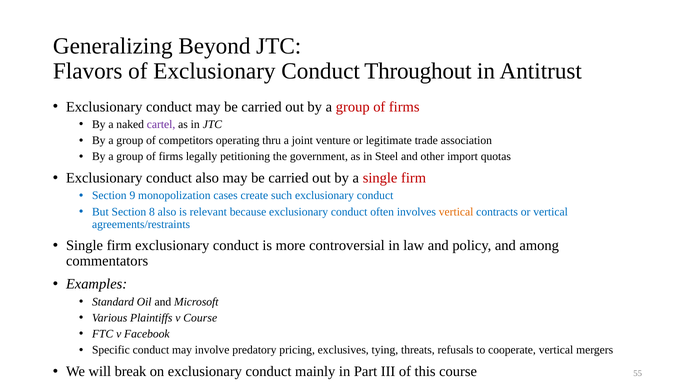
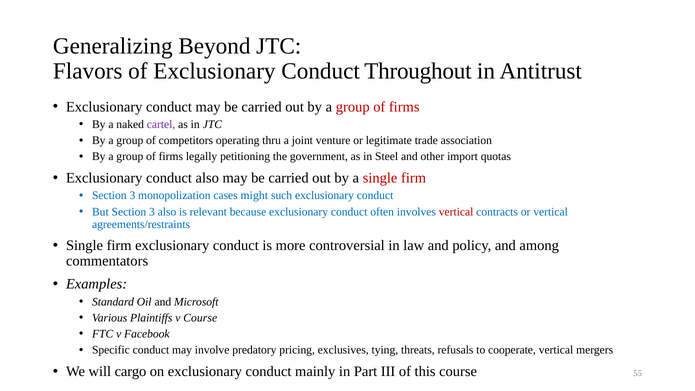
9 at (132, 196): 9 -> 3
create: create -> might
But Section 8: 8 -> 3
vertical at (456, 212) colour: orange -> red
break: break -> cargo
